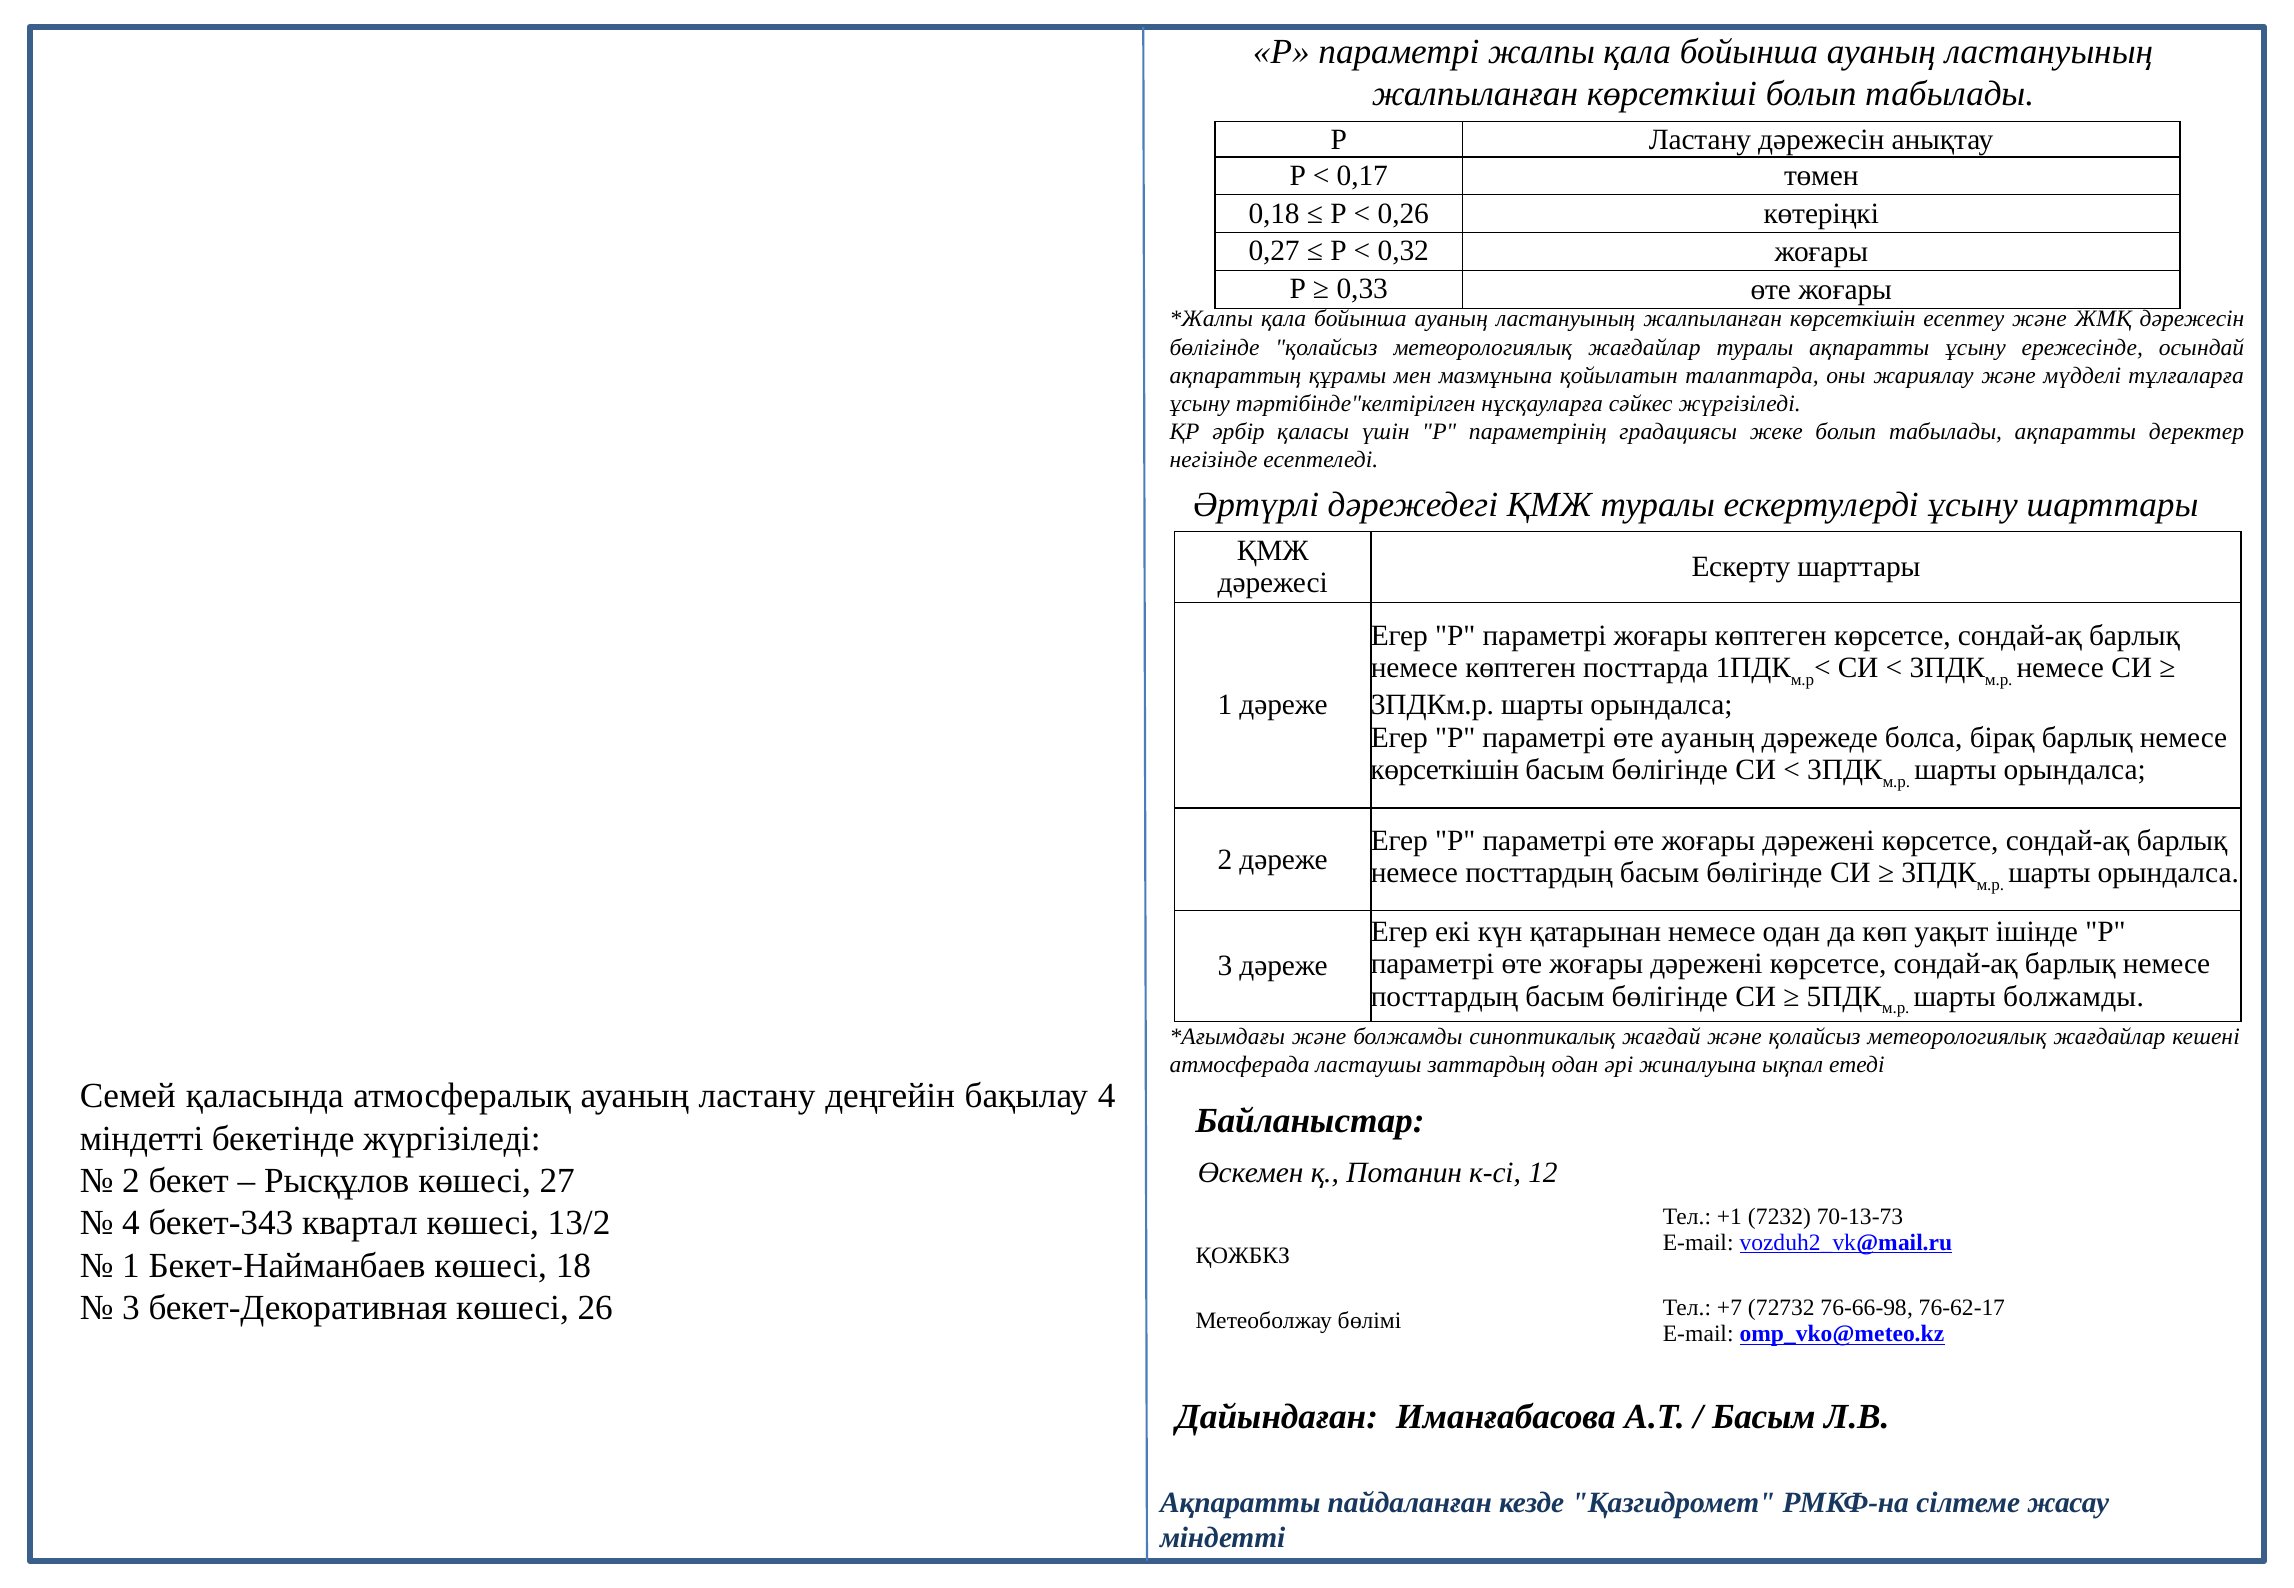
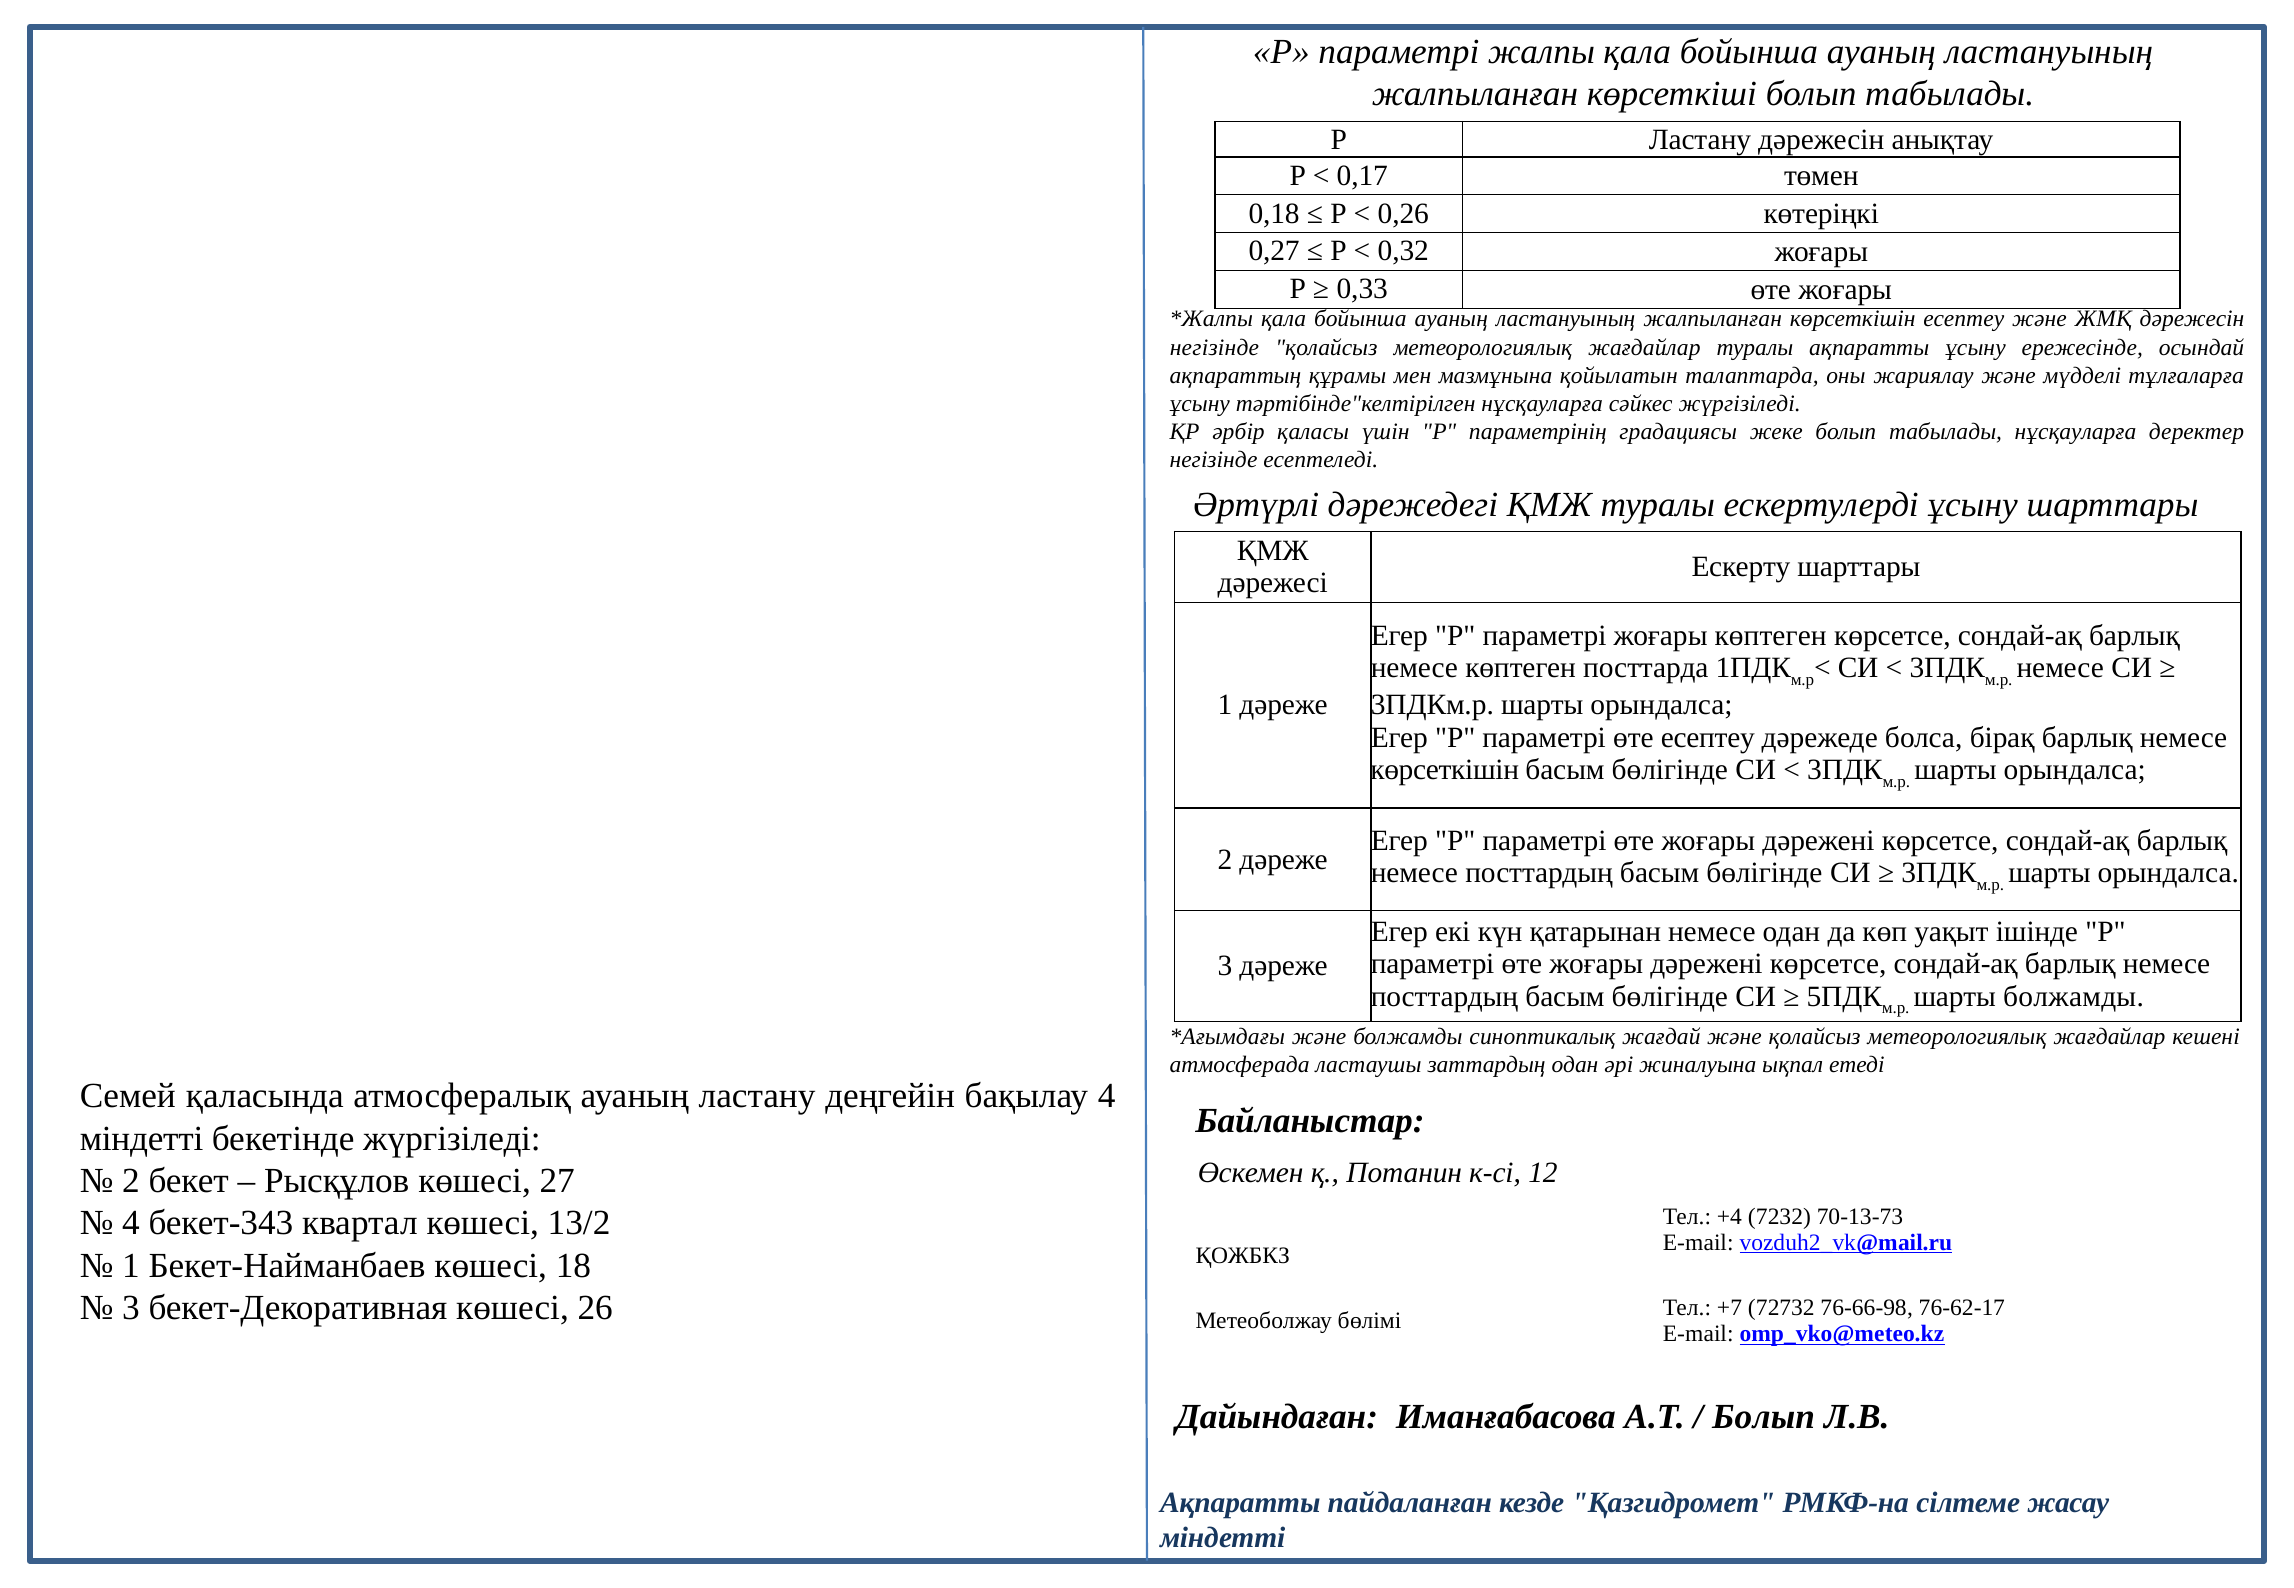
бөлігінде at (1215, 347): бөлігінде -> негізінде
табылады ақпаратты: ақпаратты -> нұсқауларға
өте ауаның: ауаның -> есептеу
+1: +1 -> +4
Басым at (1764, 1417): Басым -> Болып
